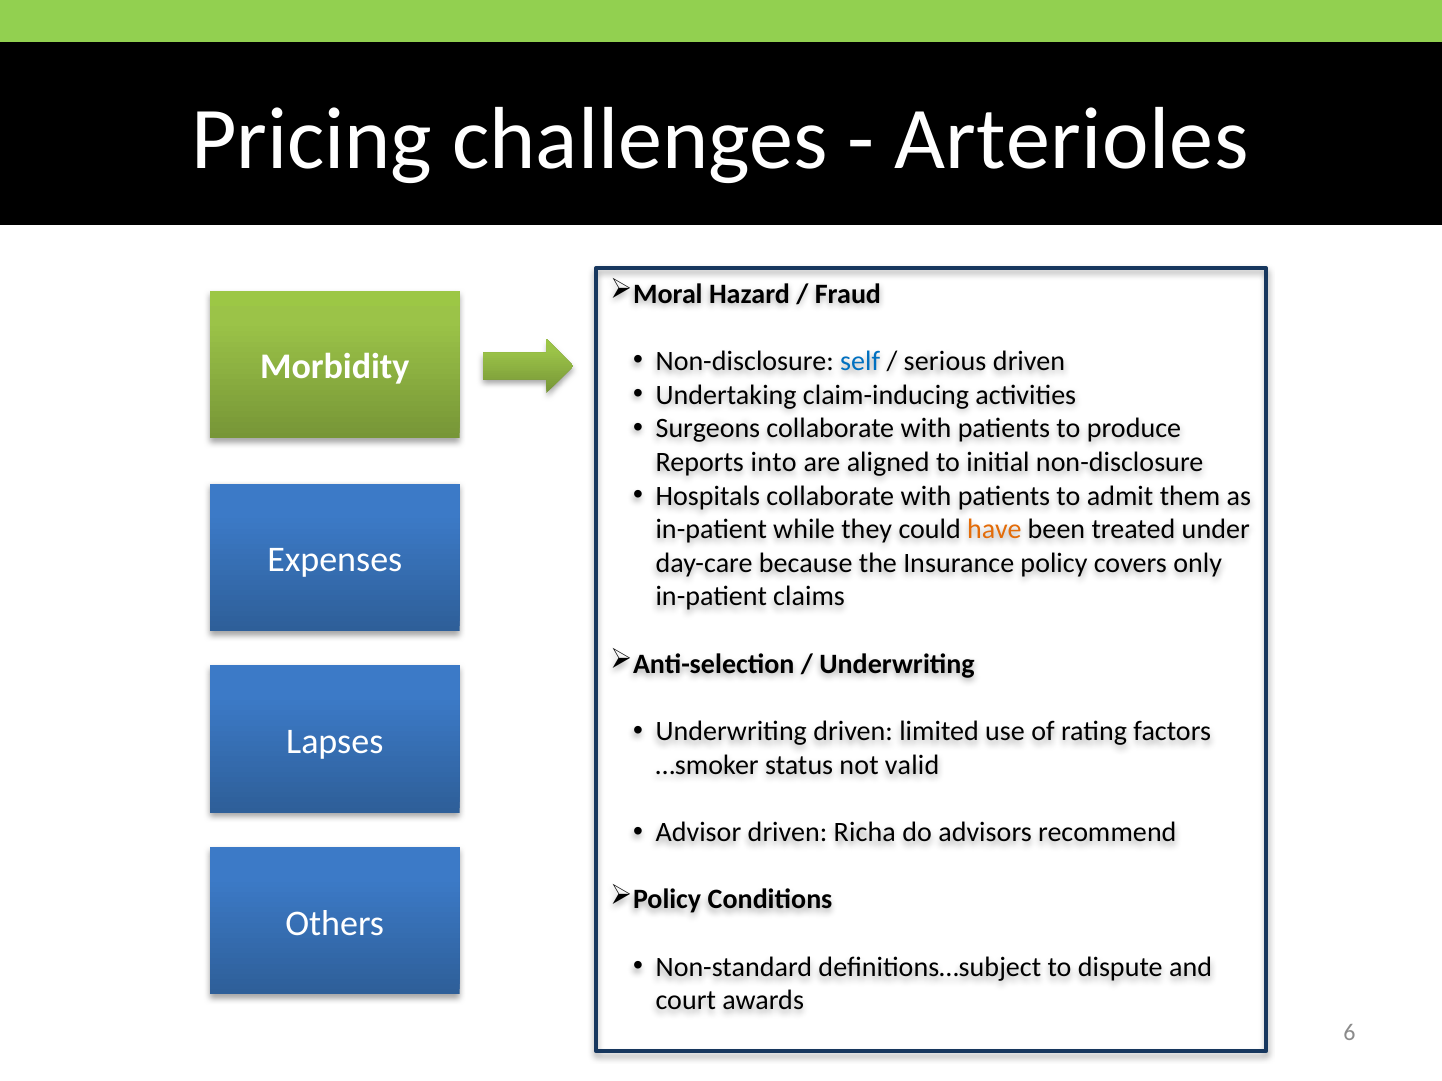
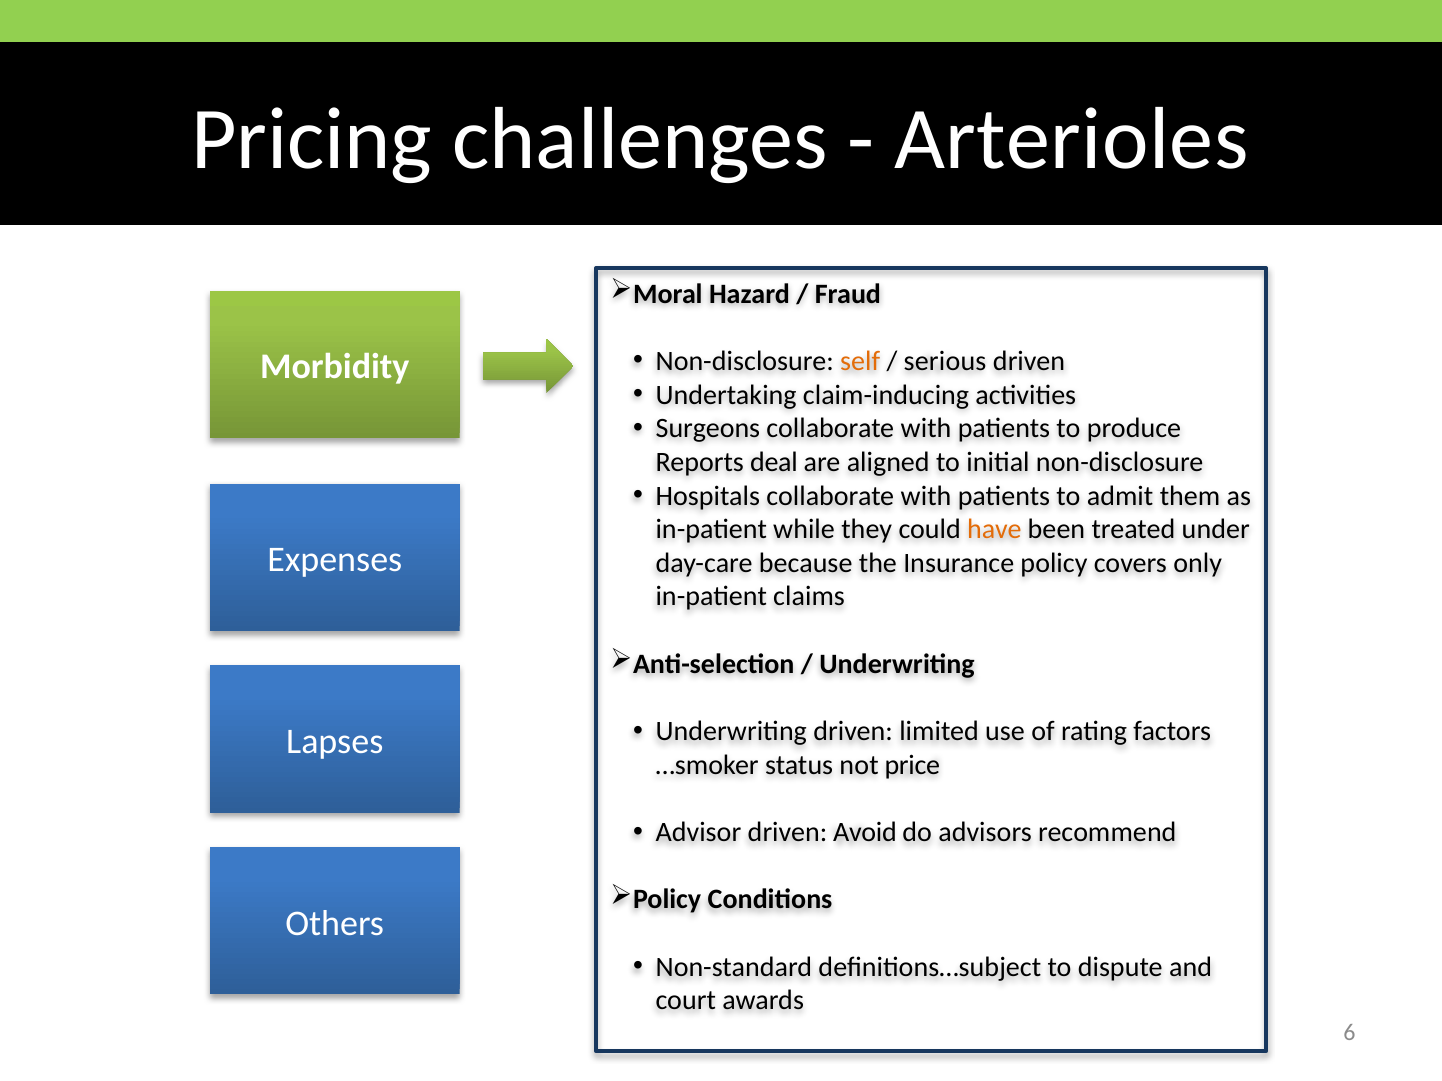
self colour: blue -> orange
into: into -> deal
valid: valid -> price
Richa: Richa -> Avoid
